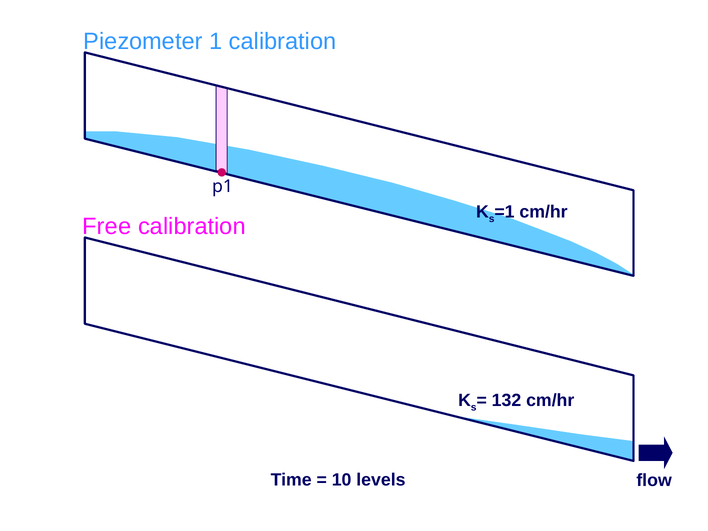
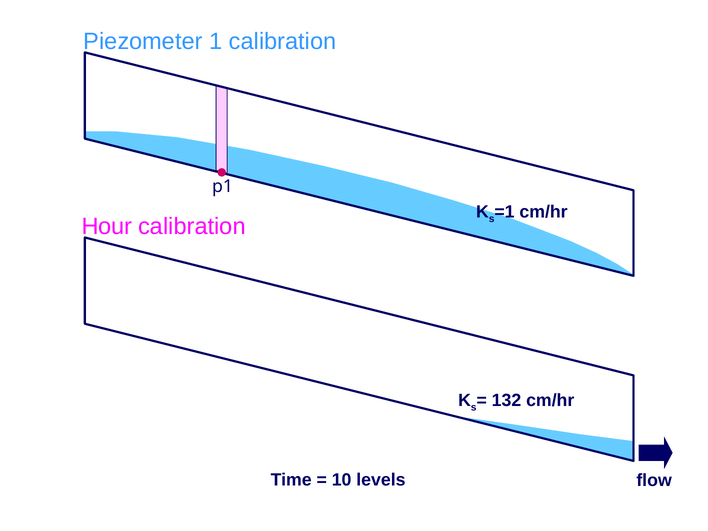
Free: Free -> Hour
